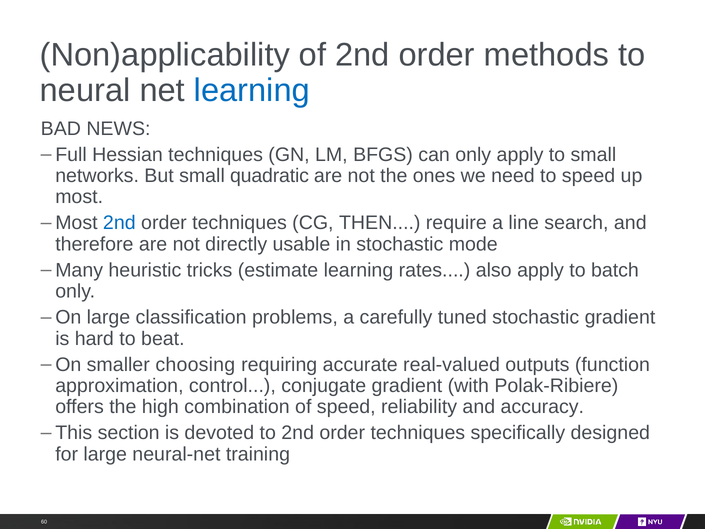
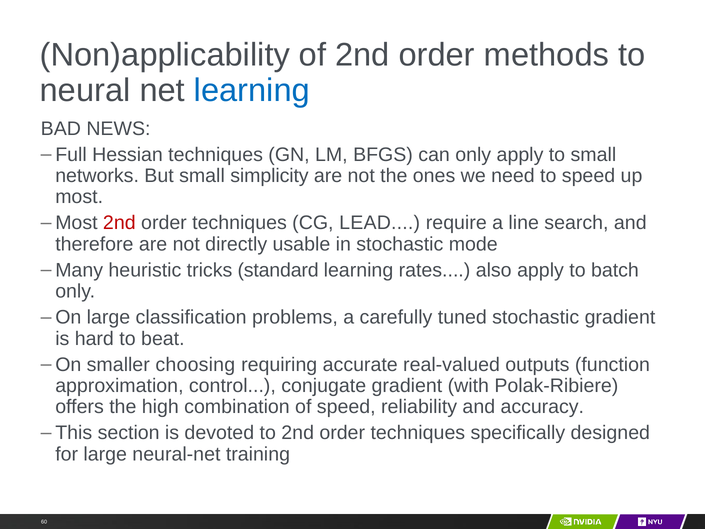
quadratic: quadratic -> simplicity
2nd at (119, 223) colour: blue -> red
THEN: THEN -> LEAD
estimate: estimate -> standard
